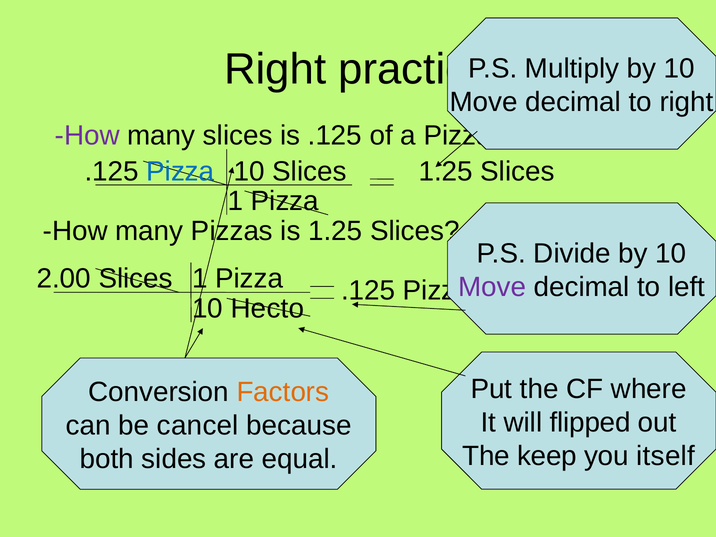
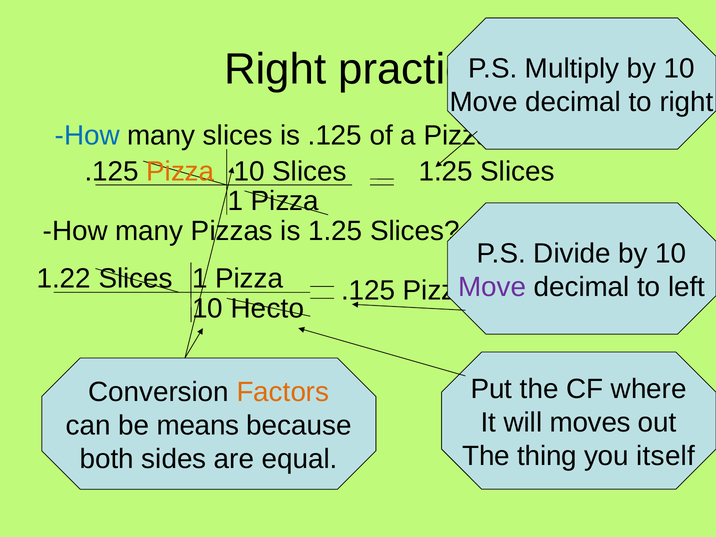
How at (87, 136) colour: purple -> blue
Pizza at (180, 171) colour: blue -> orange
2.00: 2.00 -> 1.22
flipped: flipped -> moves
cancel: cancel -> means
keep: keep -> thing
